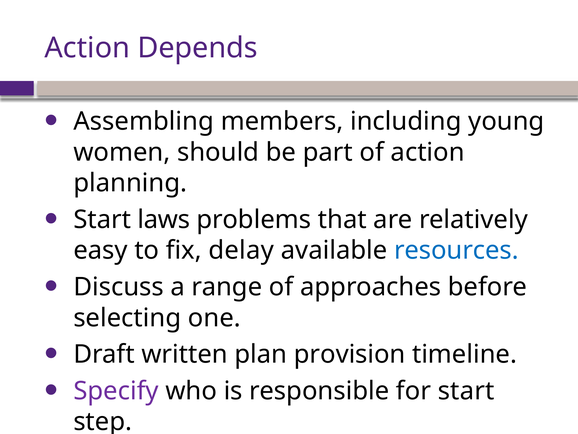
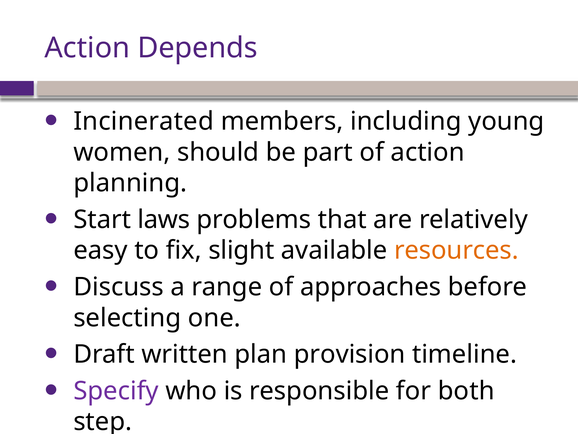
Assembling: Assembling -> Incinerated
delay: delay -> slight
resources colour: blue -> orange
for start: start -> both
